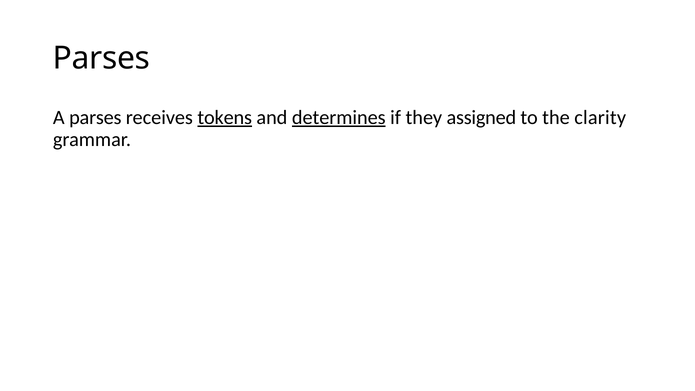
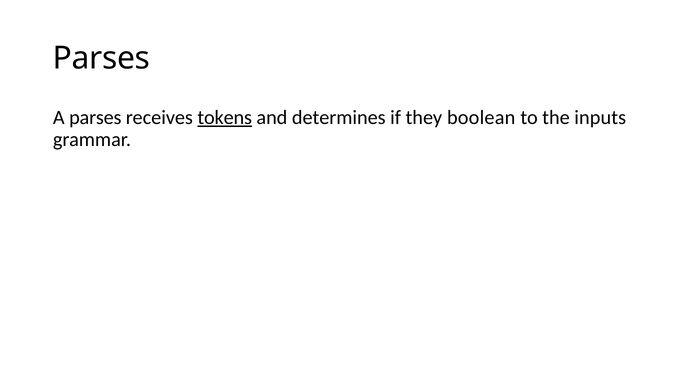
determines underline: present -> none
assigned: assigned -> boolean
clarity: clarity -> inputs
